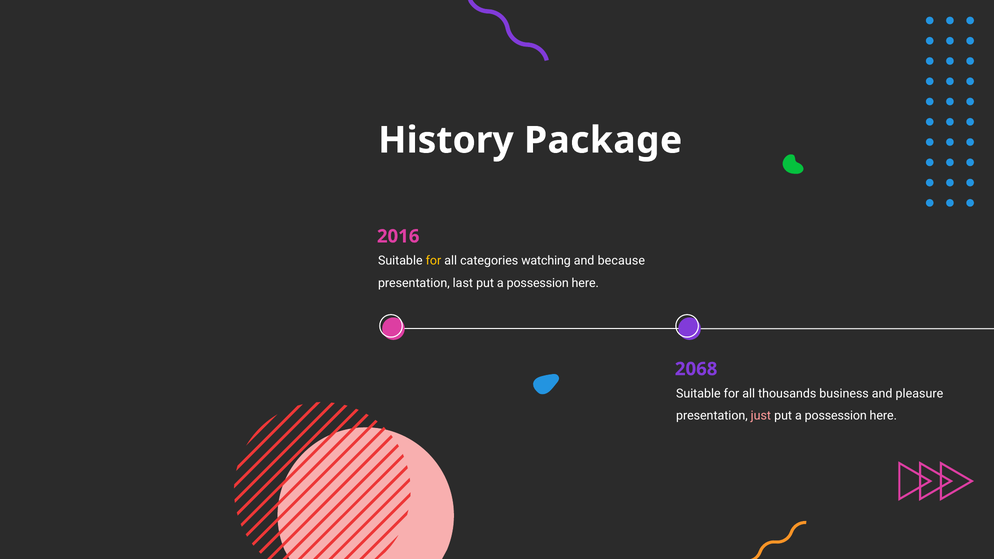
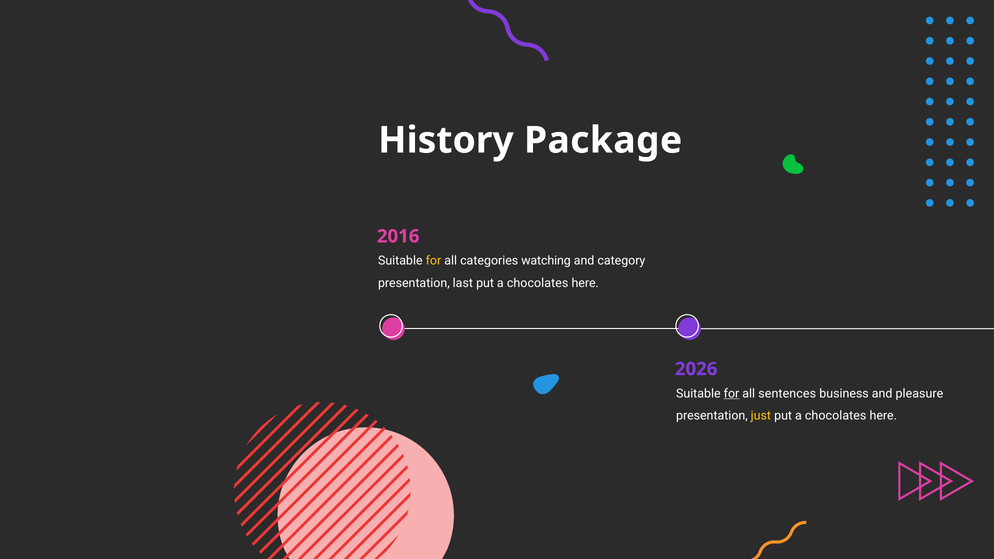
because: because -> category
possession at (538, 283): possession -> chocolates
2068: 2068 -> 2026
for at (732, 393) underline: none -> present
thousands: thousands -> sentences
just colour: pink -> yellow
possession at (836, 416): possession -> chocolates
